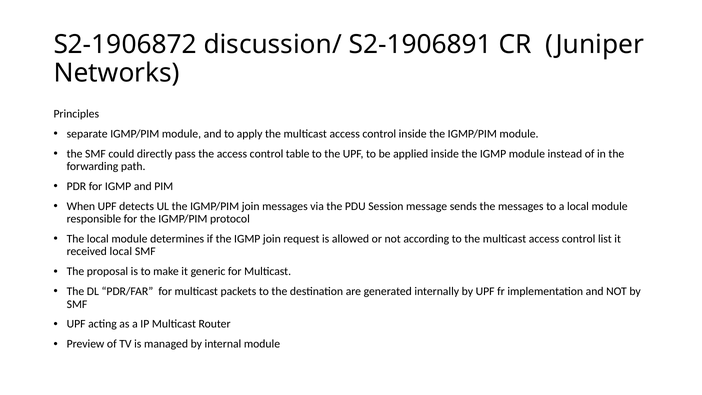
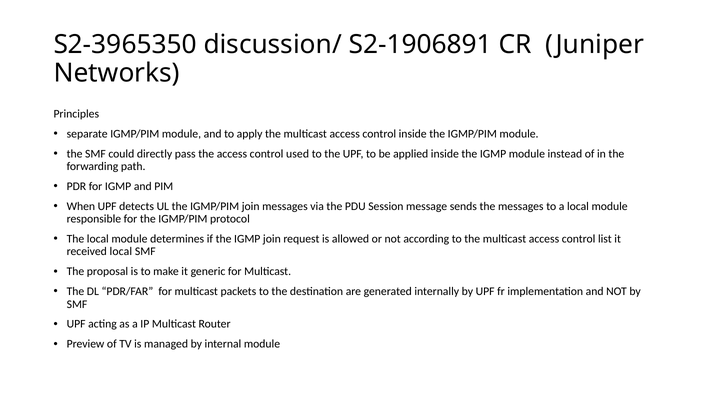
S2-1906872: S2-1906872 -> S2-3965350
table: table -> used
